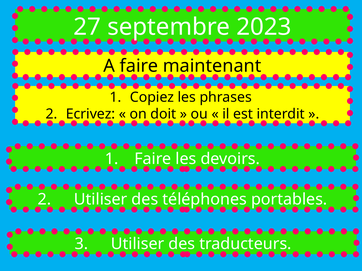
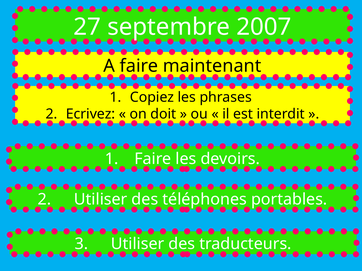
2023: 2023 -> 2007
